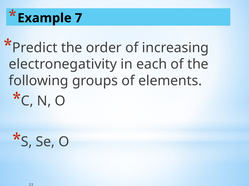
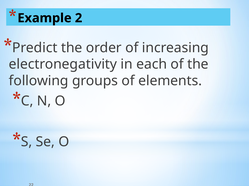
7: 7 -> 2
